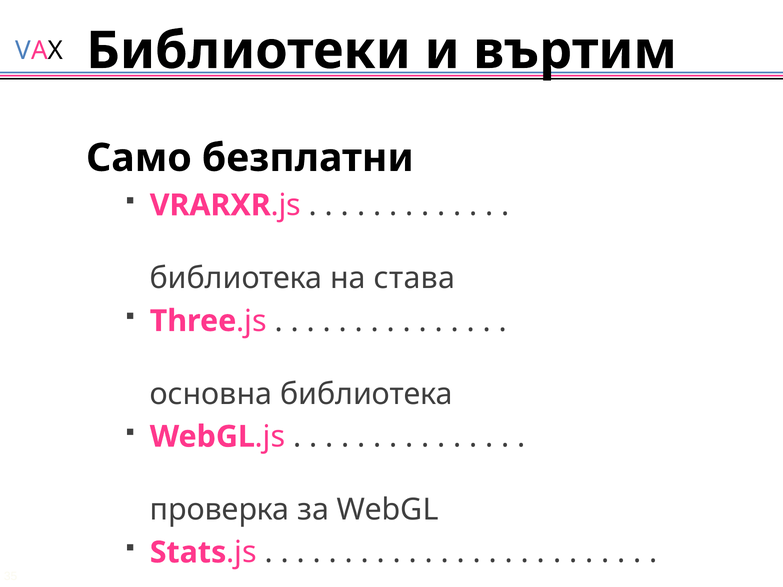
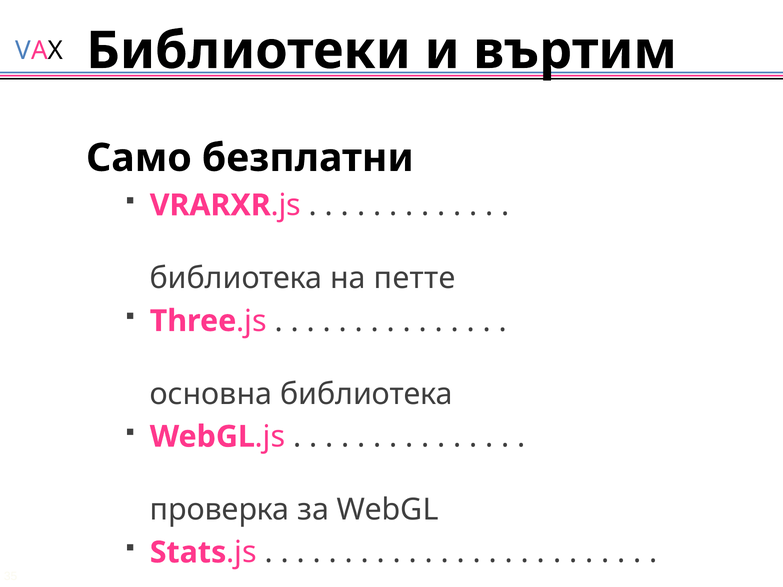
става: става -> петте
